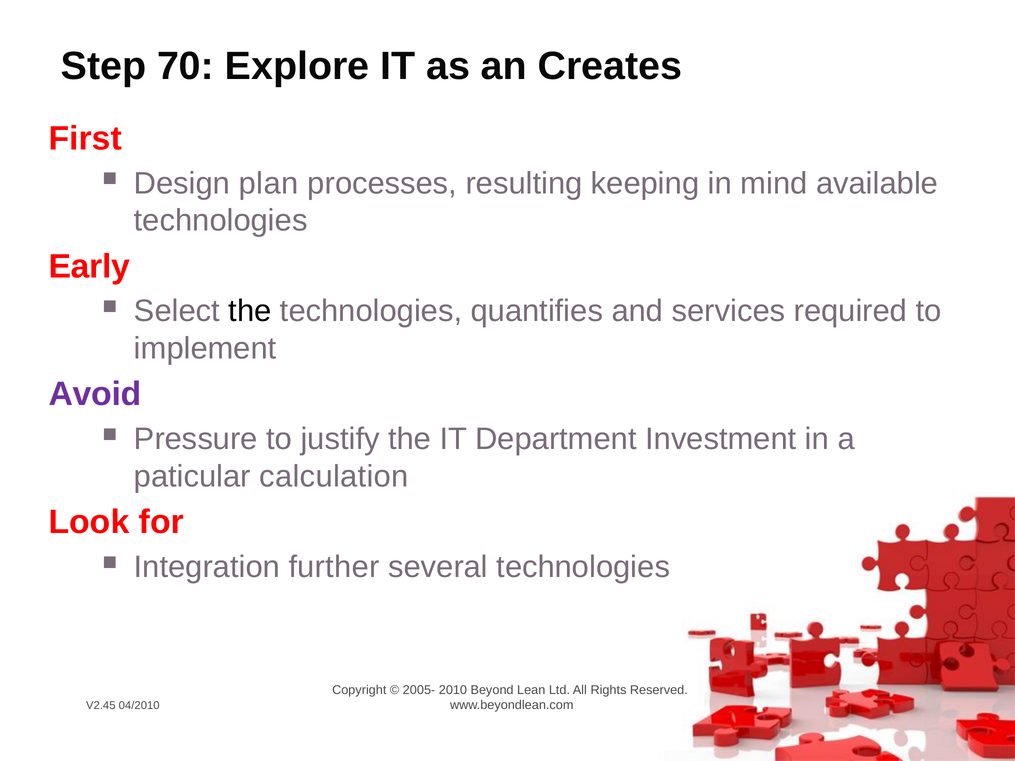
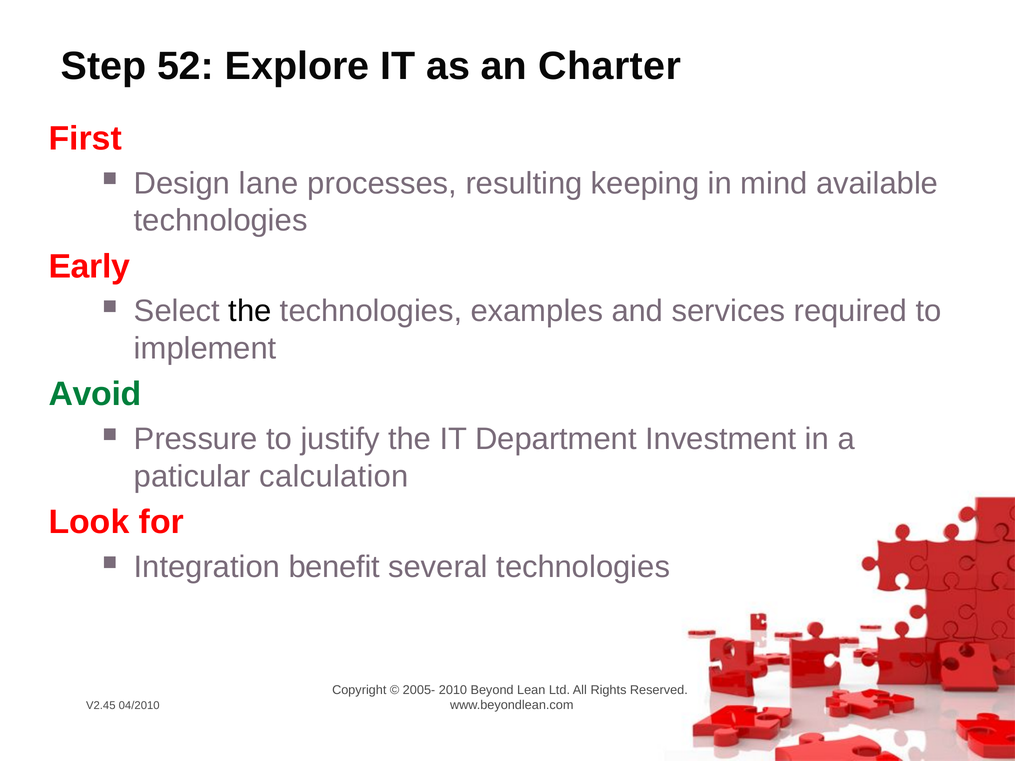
70: 70 -> 52
Creates: Creates -> Charter
plan: plan -> lane
quantifies: quantifies -> examples
Avoid colour: purple -> green
further: further -> benefit
